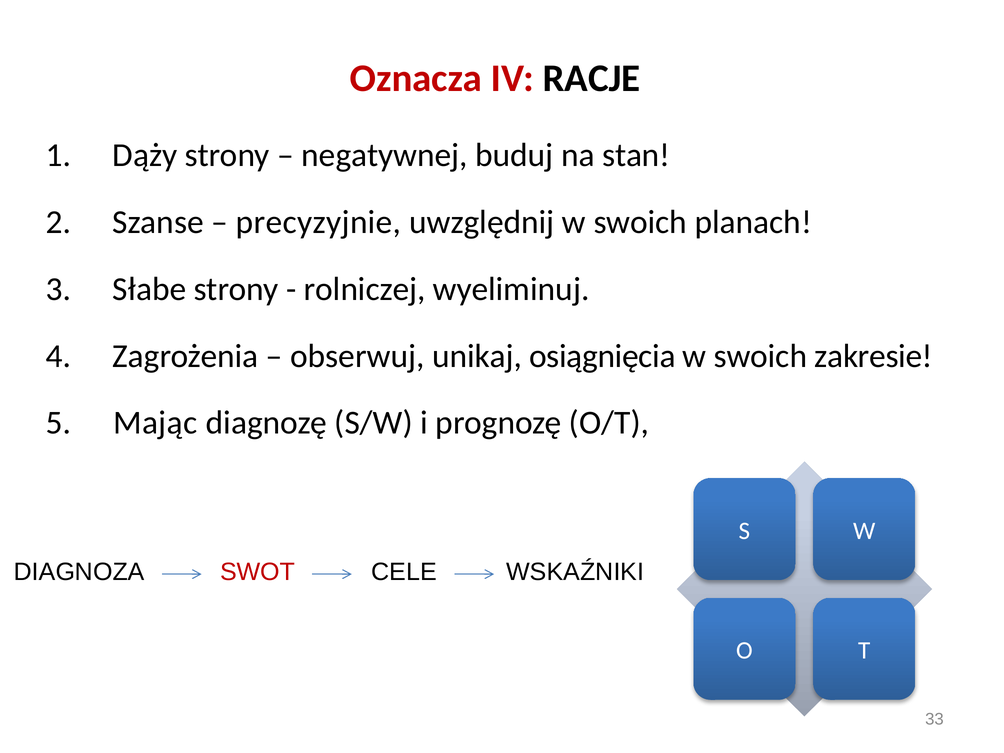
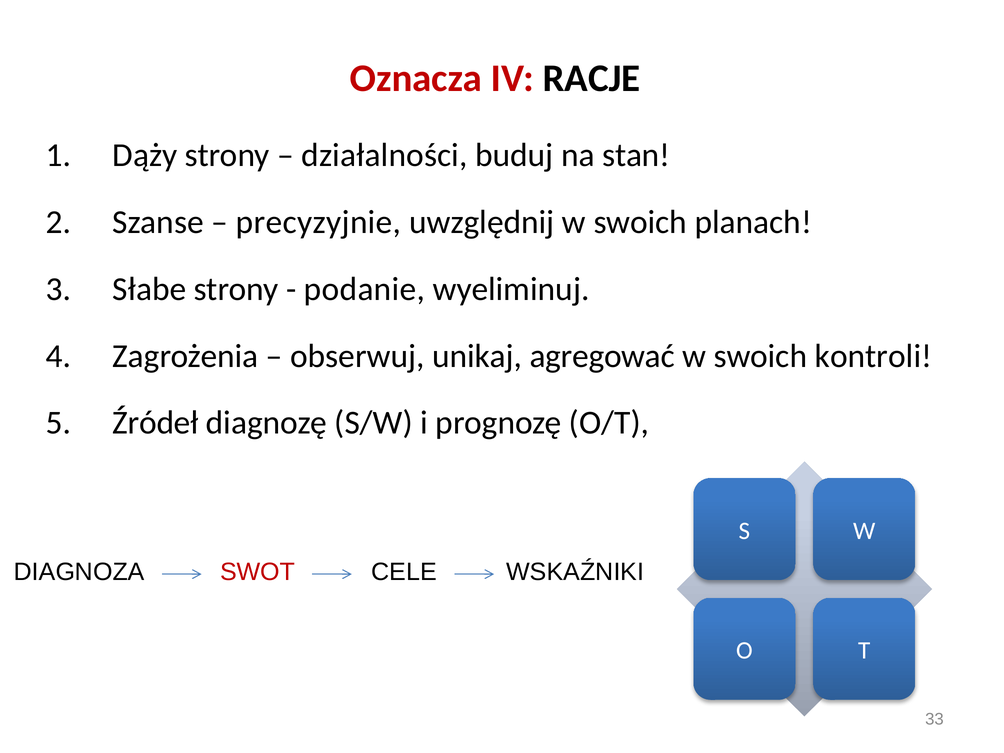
negatywnej: negatywnej -> działalności
rolniczej: rolniczej -> podanie
osiągnięcia: osiągnięcia -> agregować
zakresie: zakresie -> kontroli
Mając: Mając -> Źródeł
